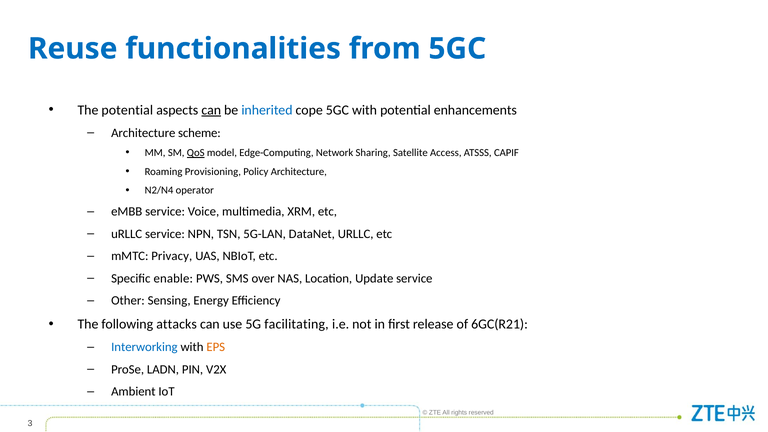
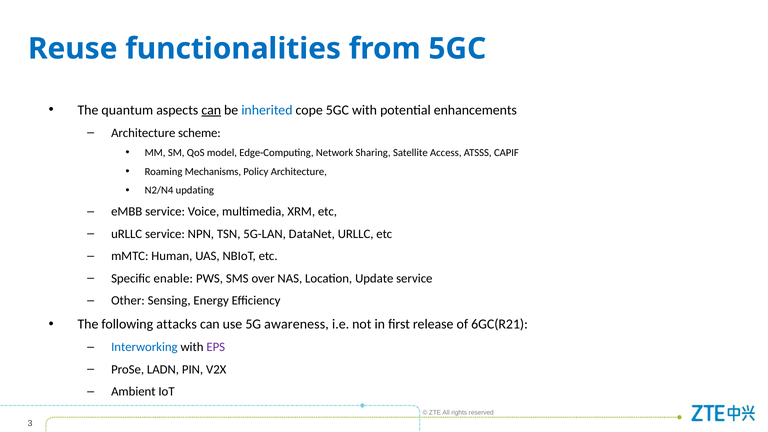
The potential: potential -> quantum
QoS underline: present -> none
Provisioning: Provisioning -> Mechanisms
operator: operator -> updating
Privacy: Privacy -> Human
facilitating: facilitating -> awareness
EPS colour: orange -> purple
